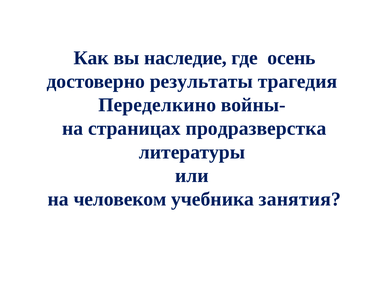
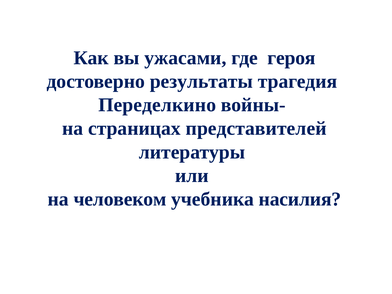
наследие: наследие -> ужасами
осень: осень -> героя
продразверстка: продразверстка -> представителей
занятия: занятия -> насилия
